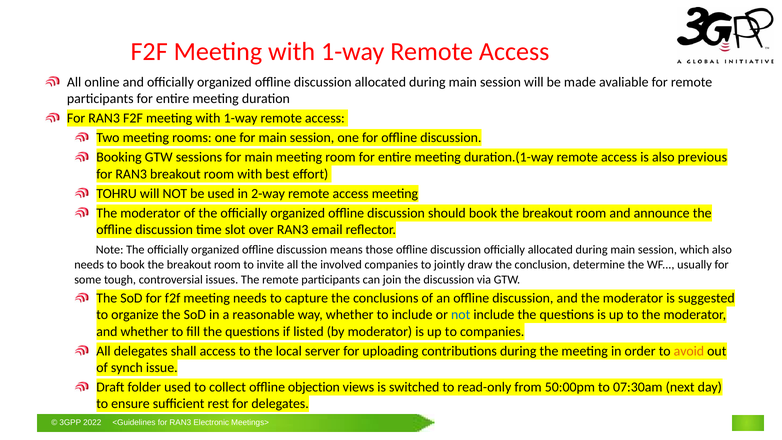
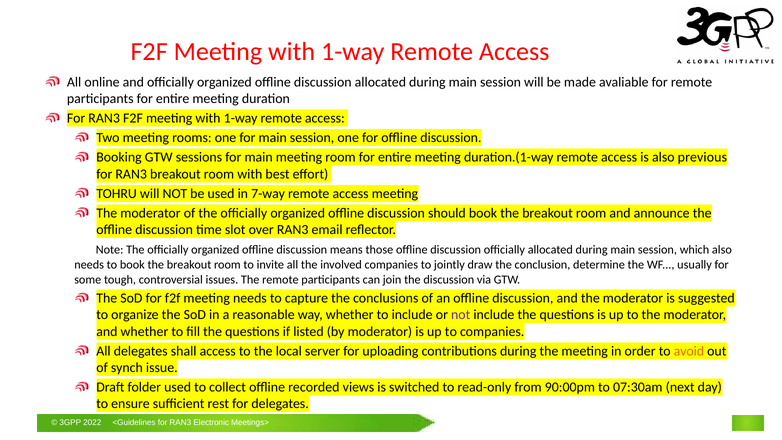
2-way: 2-way -> 7-way
not at (461, 315) colour: blue -> purple
objection: objection -> recorded
50:00pm: 50:00pm -> 90:00pm
